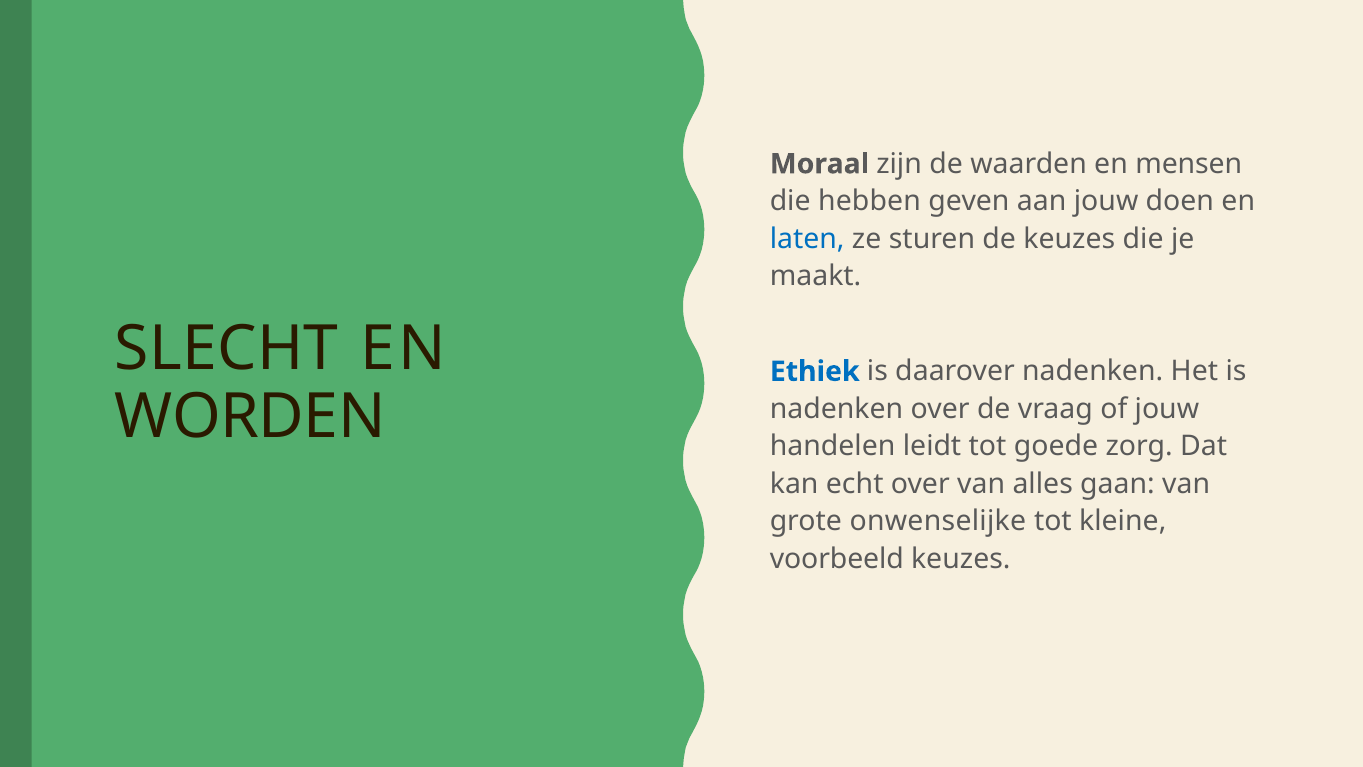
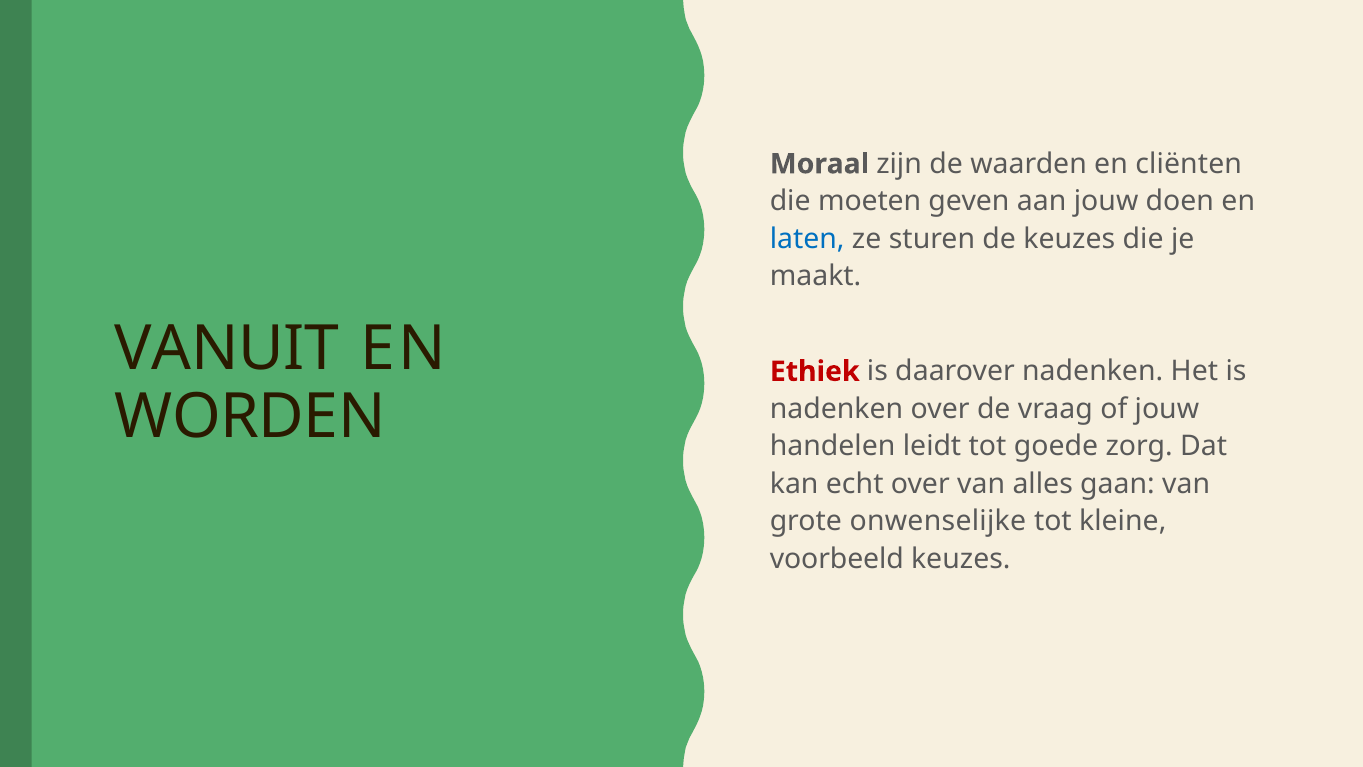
mensen: mensen -> cliënten
hebben: hebben -> moeten
SLECHT: SLECHT -> VANUIT
Ethiek colour: blue -> red
